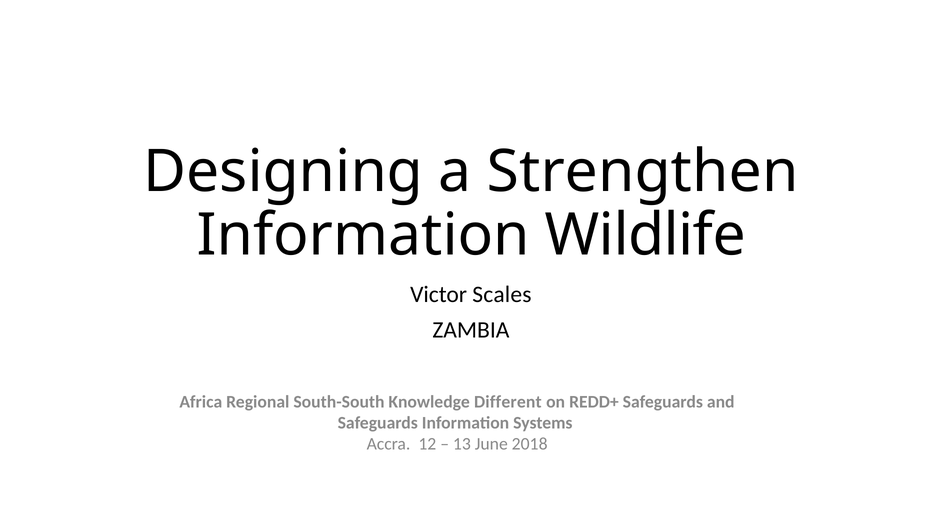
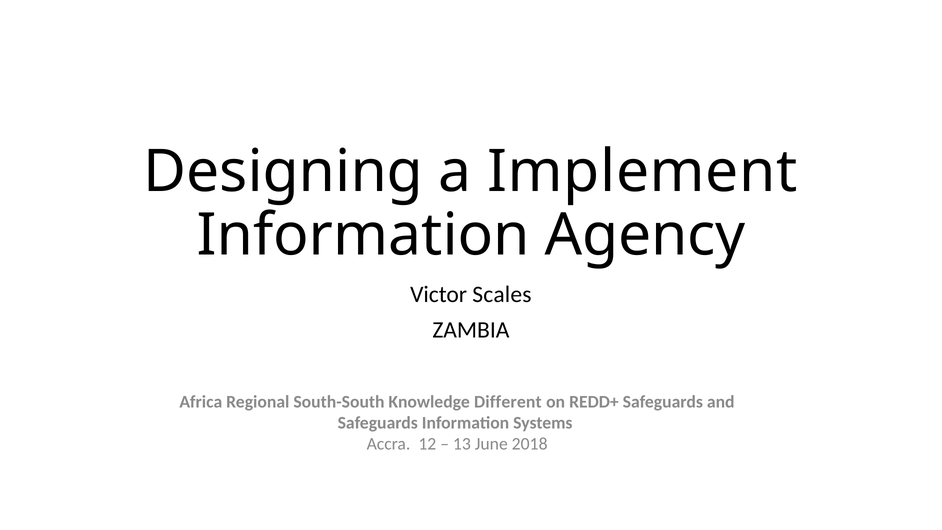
Strengthen: Strengthen -> Implement
Wildlife: Wildlife -> Agency
